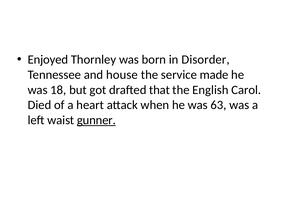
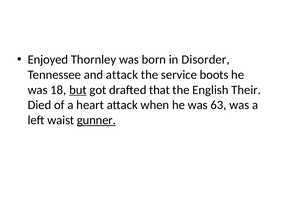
and house: house -> attack
made: made -> boots
but underline: none -> present
Carol: Carol -> Their
